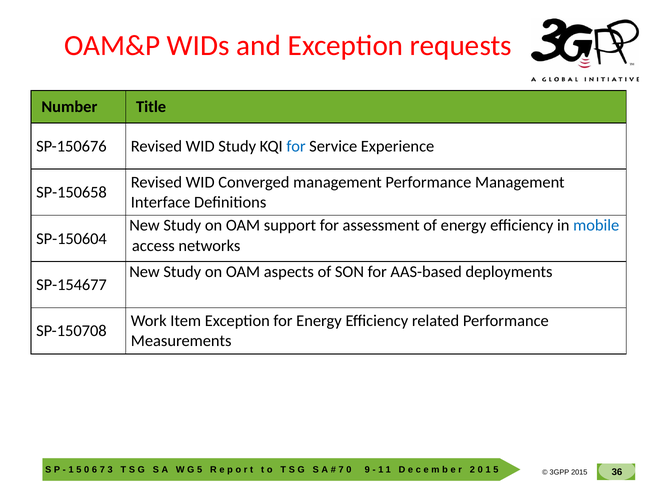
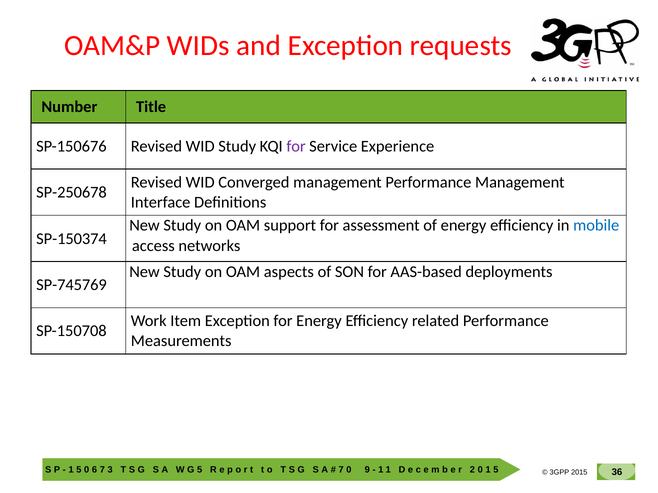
for at (296, 146) colour: blue -> purple
SP-150658: SP-150658 -> SP-250678
SP-150604: SP-150604 -> SP-150374
SP-154677: SP-154677 -> SP-745769
